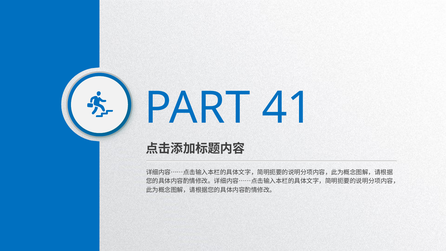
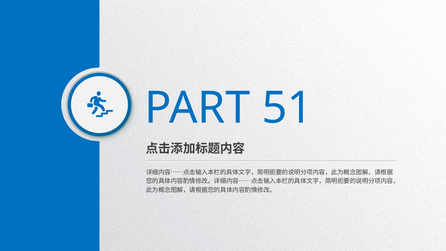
41: 41 -> 51
